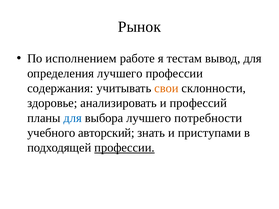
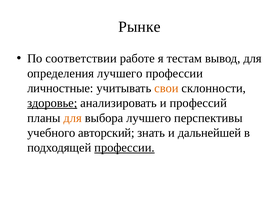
Рынок: Рынок -> Рынке
исполнением: исполнением -> соответствии
содержания: содержания -> личностные
здоровье underline: none -> present
для at (73, 118) colour: blue -> orange
потребности: потребности -> перспективы
приступами: приступами -> дальнейшей
